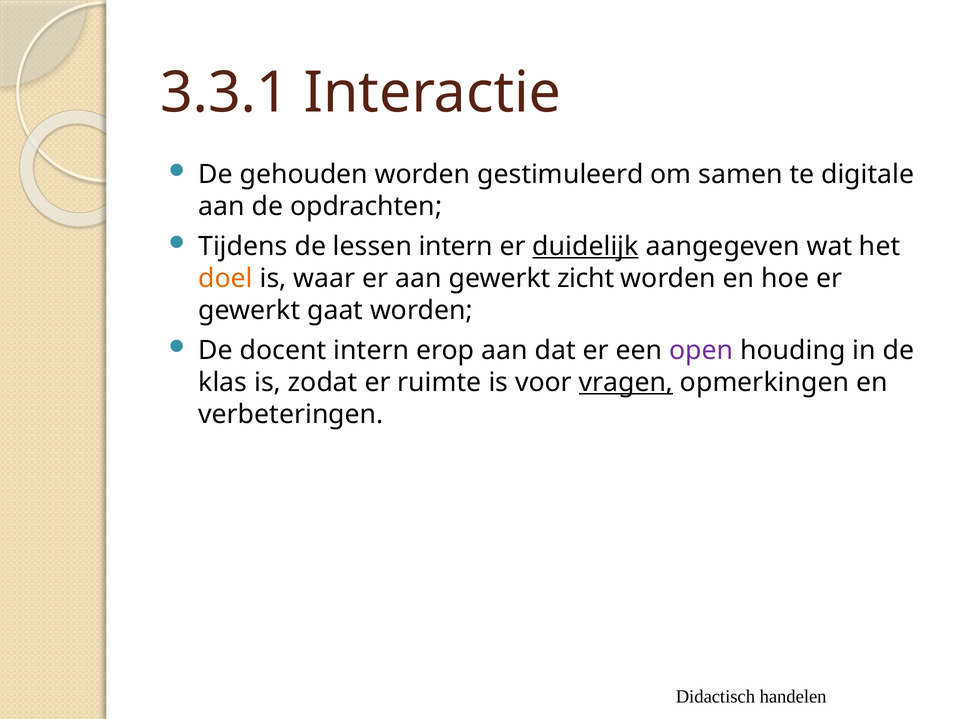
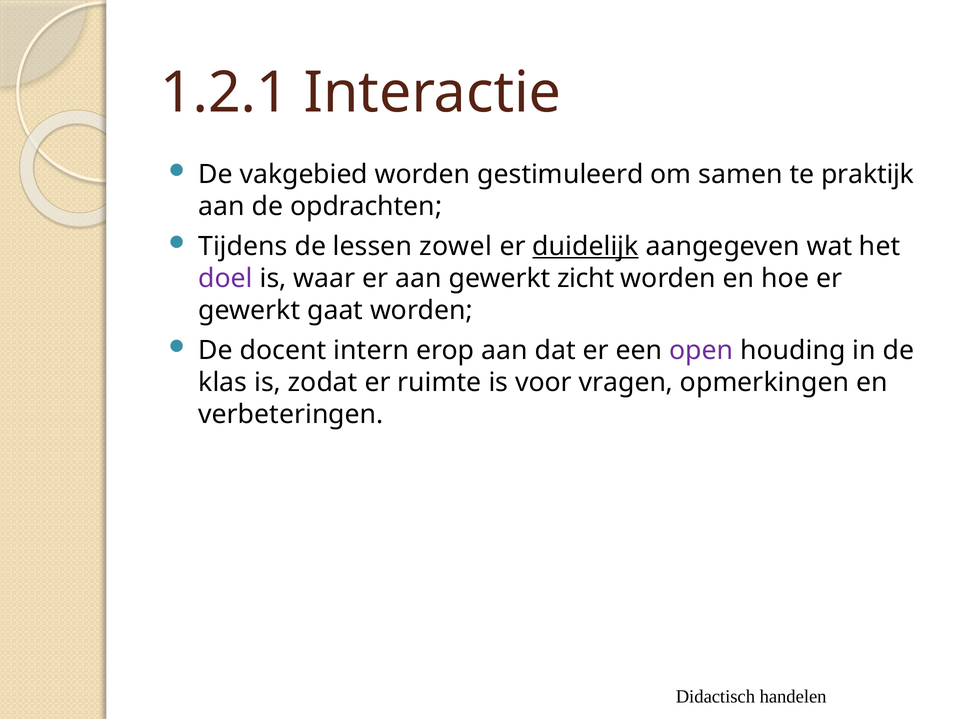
3.3.1: 3.3.1 -> 1.2.1
gehouden: gehouden -> vakgebied
digitale: digitale -> praktijk
lessen intern: intern -> zowel
doel colour: orange -> purple
vragen underline: present -> none
